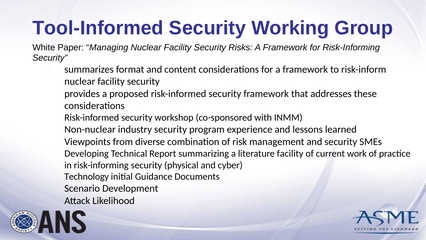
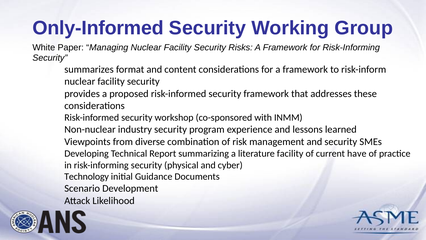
Tool-Informed: Tool-Informed -> Only-Informed
work: work -> have
